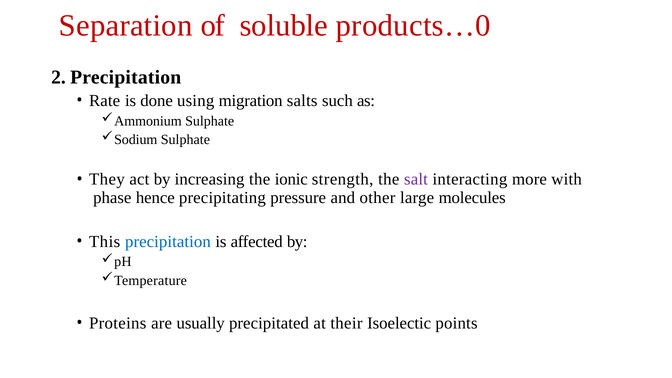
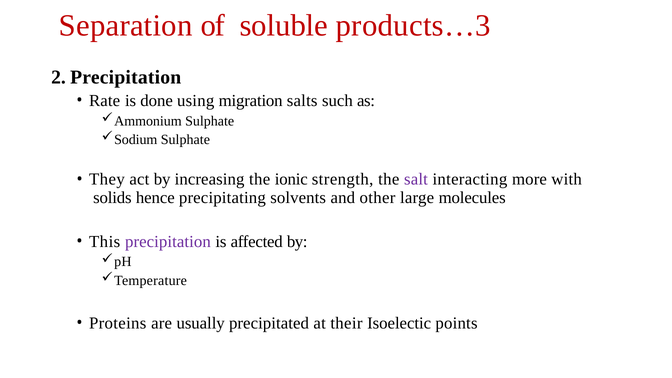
products…0: products…0 -> products…3
phase: phase -> solids
pressure: pressure -> solvents
precipitation colour: blue -> purple
